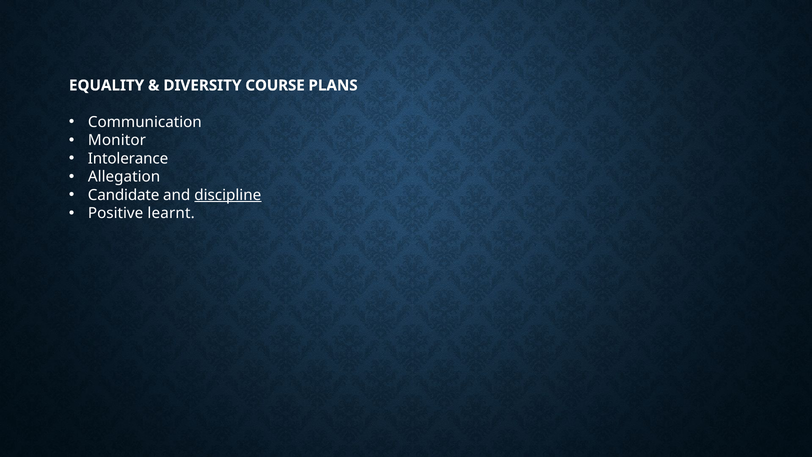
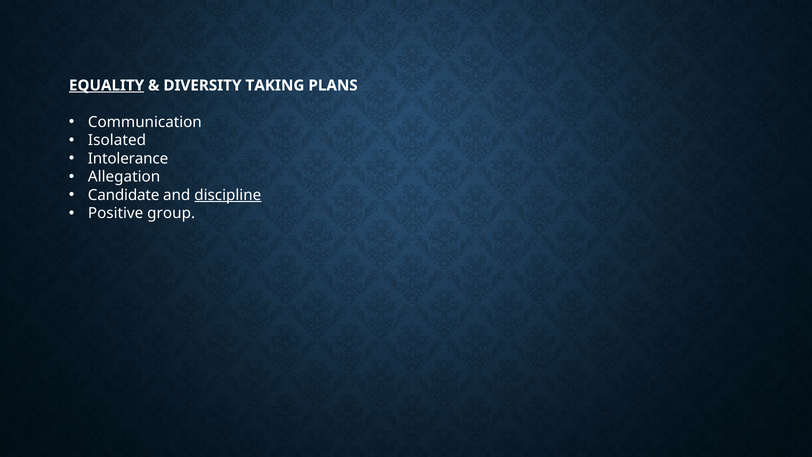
EQUALITY underline: none -> present
COURSE: COURSE -> TAKING
Monitor: Monitor -> Isolated
learnt: learnt -> group
